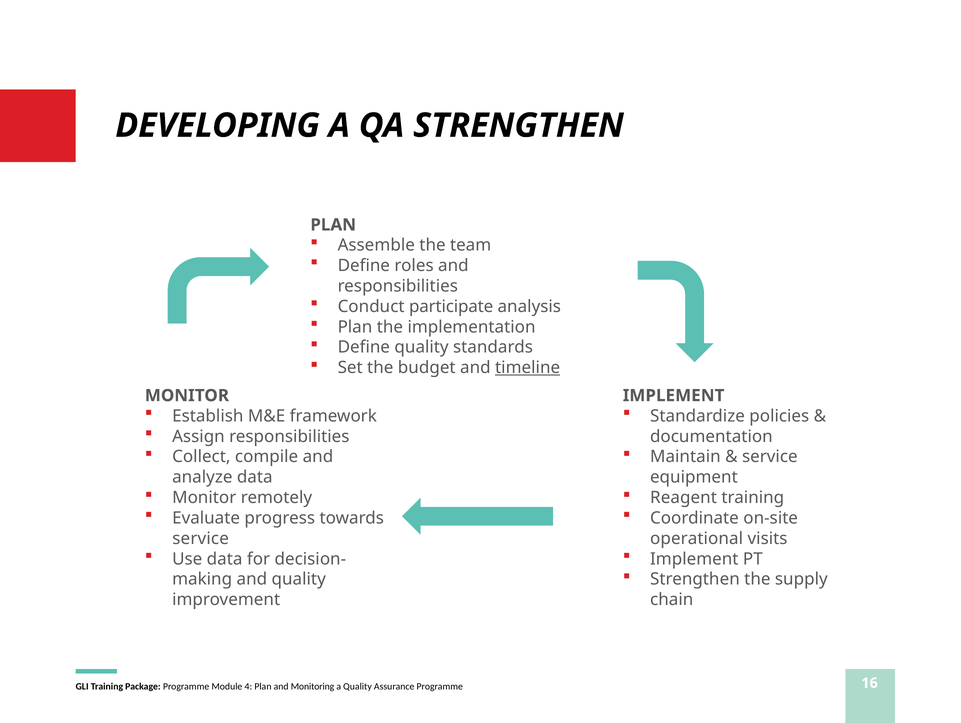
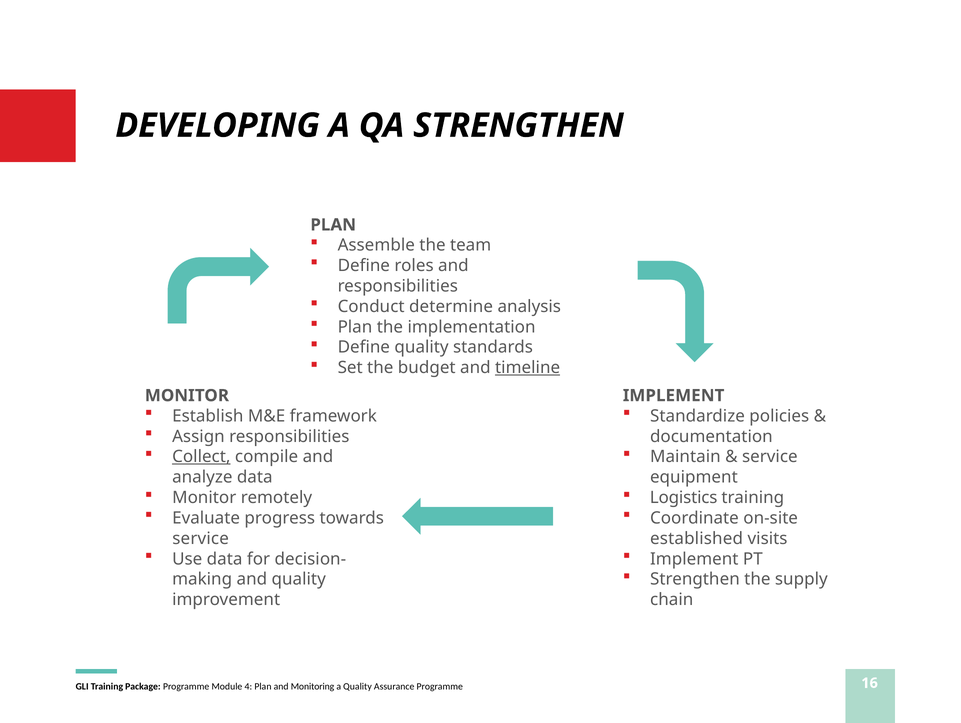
participate: participate -> determine
Collect underline: none -> present
Reagent: Reagent -> Logistics
operational: operational -> established
